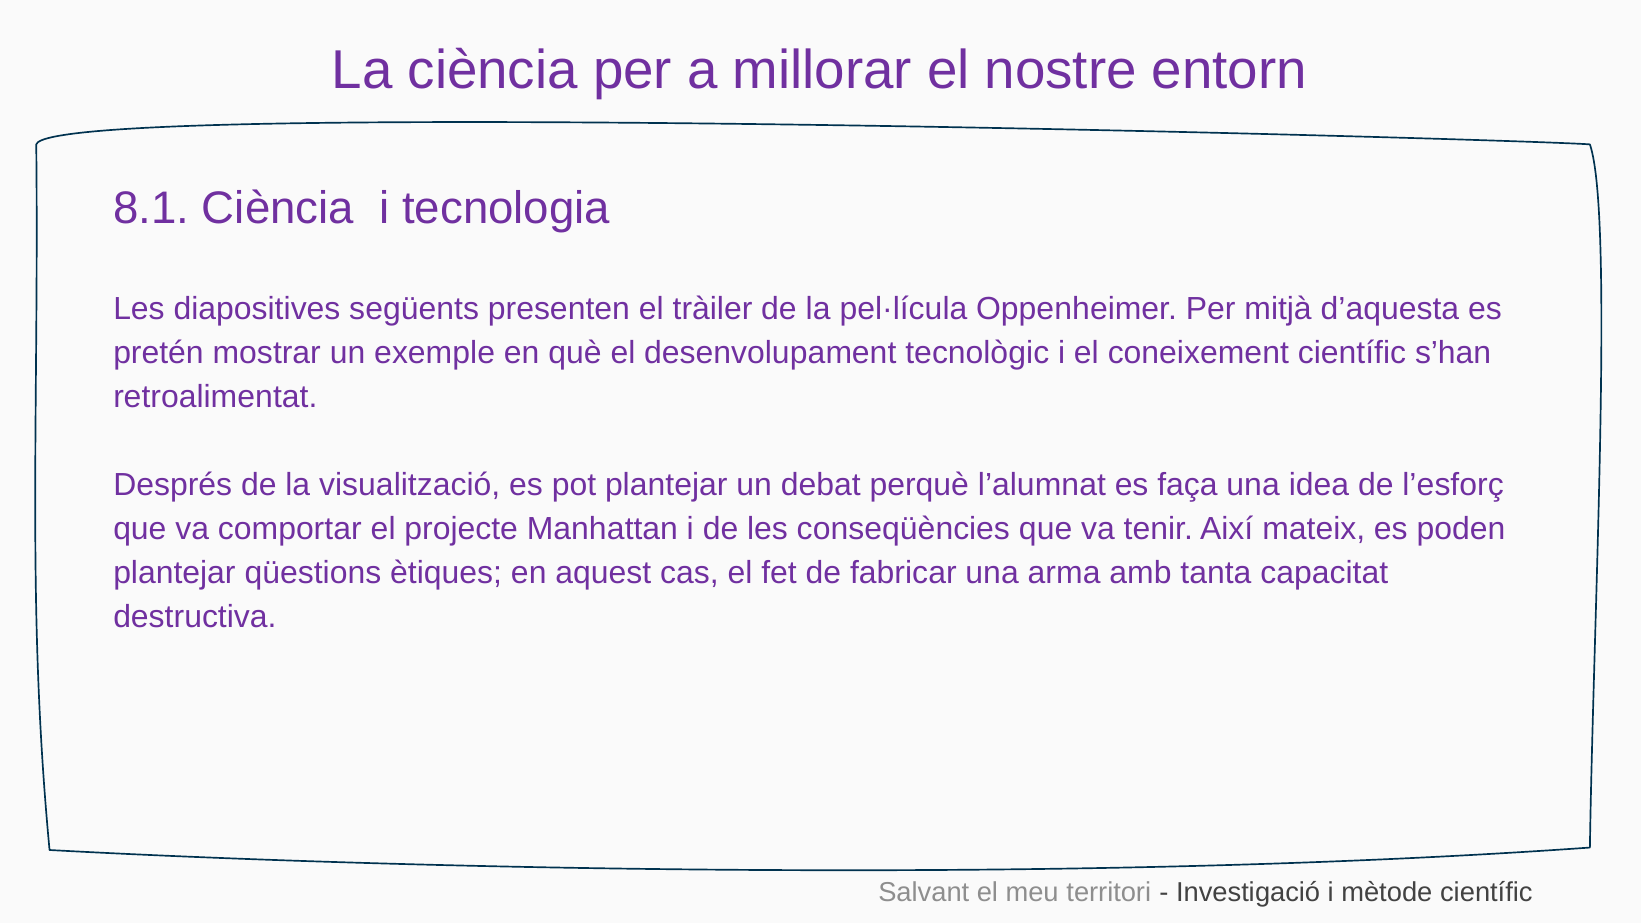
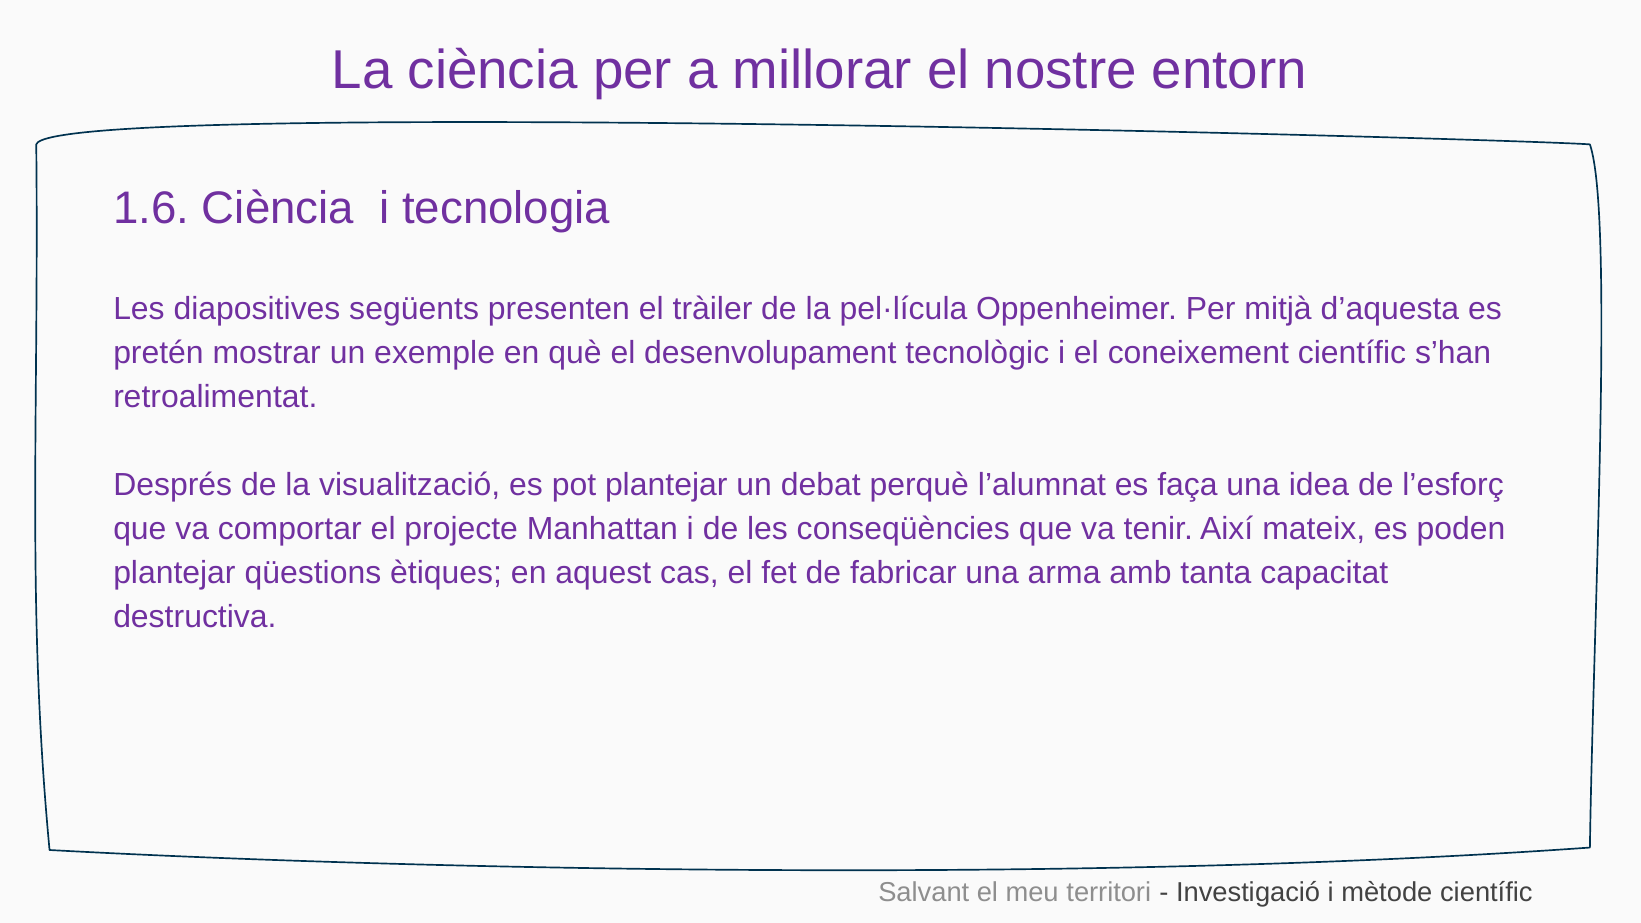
8.1: 8.1 -> 1.6
